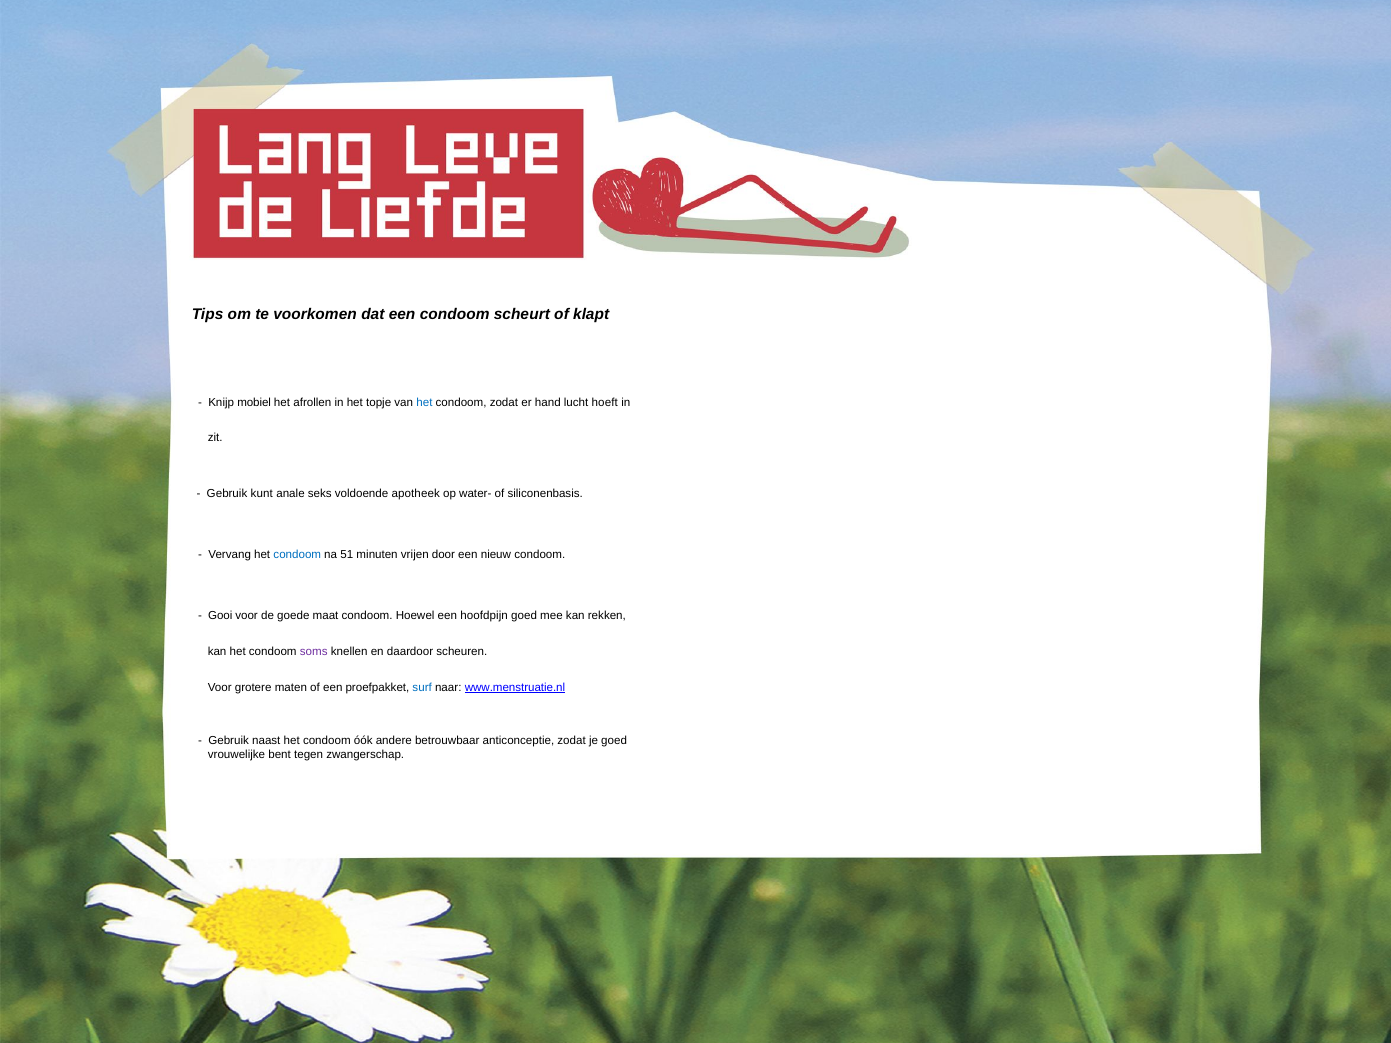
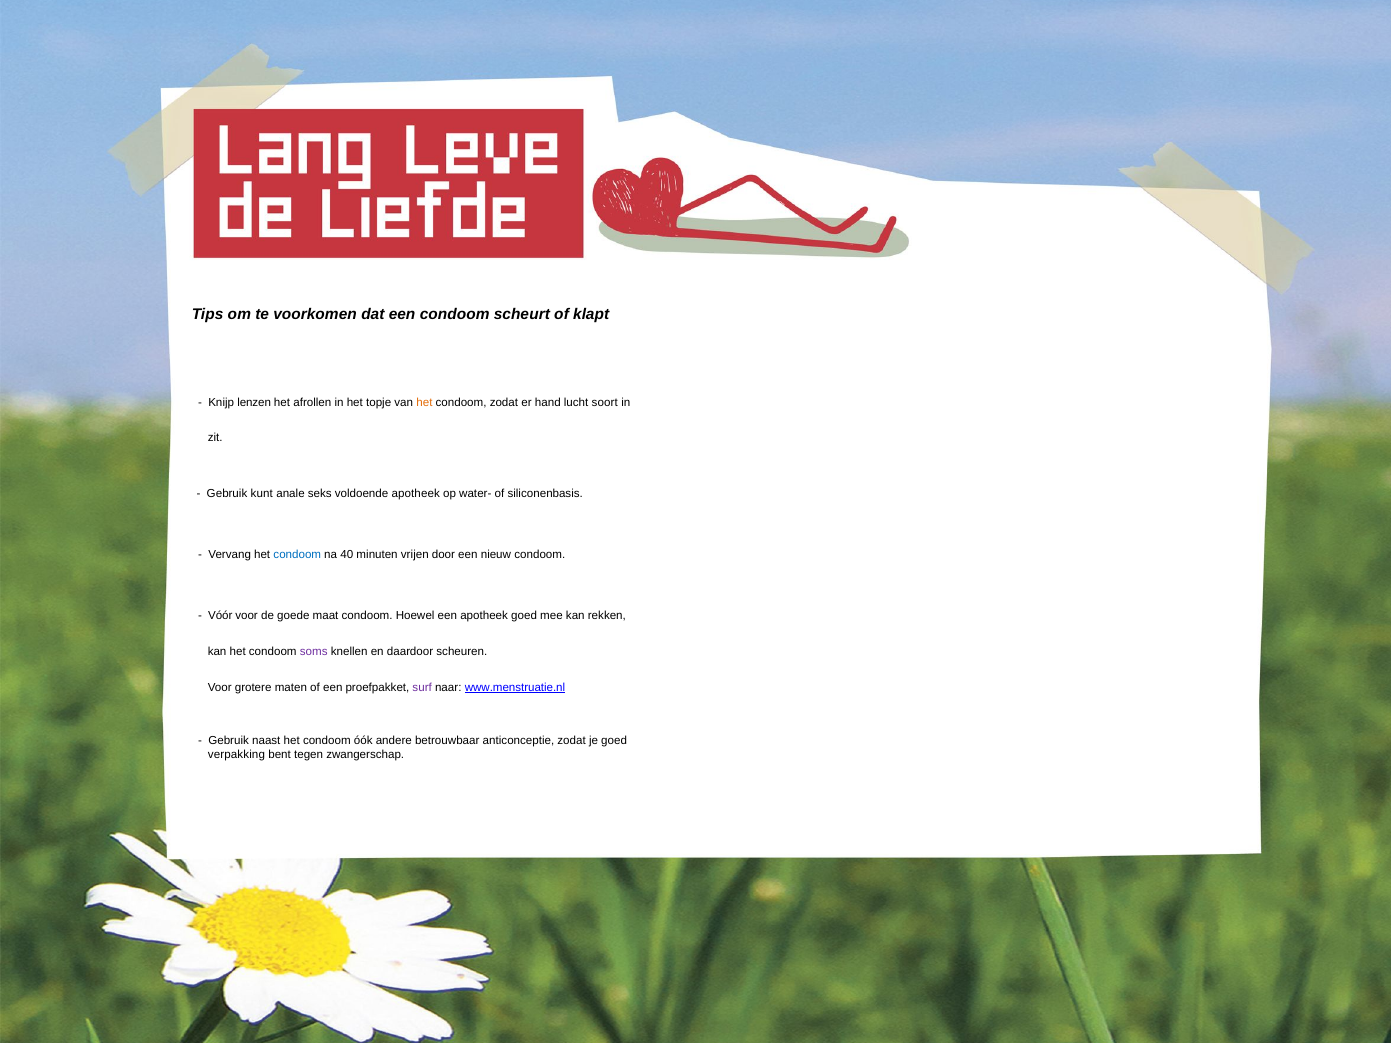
mobiel: mobiel -> lenzen
het at (424, 402) colour: blue -> orange
hoeft: hoeft -> soort
51: 51 -> 40
Gooi: Gooi -> Vóór
een hoofdpijn: hoofdpijn -> apotheek
surf colour: blue -> purple
vrouwelijke: vrouwelijke -> verpakking
